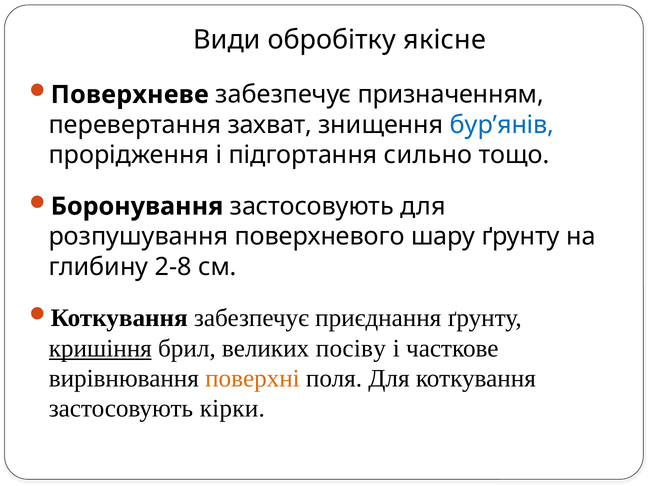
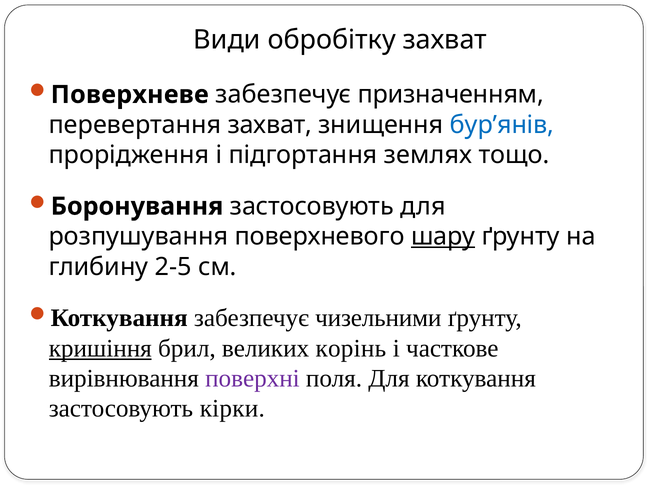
обробітку якісне: якісне -> захват
сильно: сильно -> землях
шару underline: none -> present
2-8: 2-8 -> 2-5
приєднання: приєднання -> чизельними
посіву: посіву -> корінь
поверхні colour: orange -> purple
